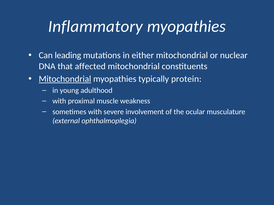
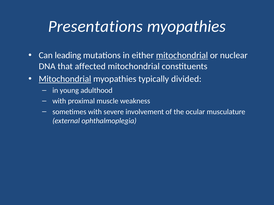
Inflammatory: Inflammatory -> Presentations
mitochondrial at (182, 55) underline: none -> present
protein: protein -> divided
